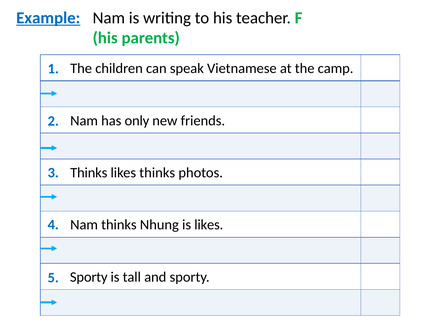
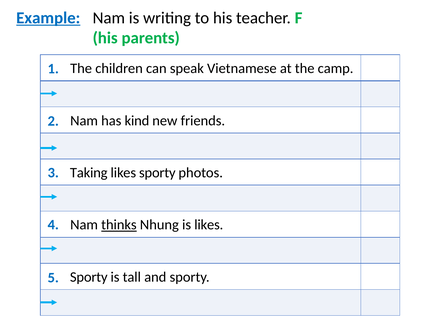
only: only -> kind
3 Thinks: Thinks -> Taking
likes thinks: thinks -> sporty
thinks at (119, 225) underline: none -> present
